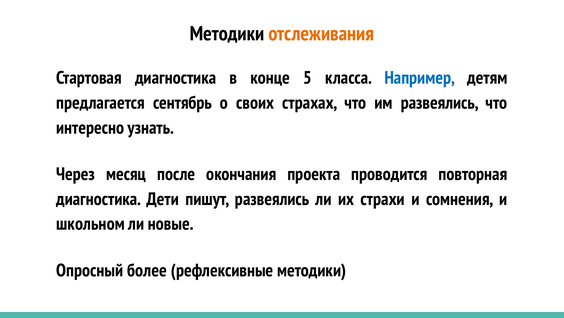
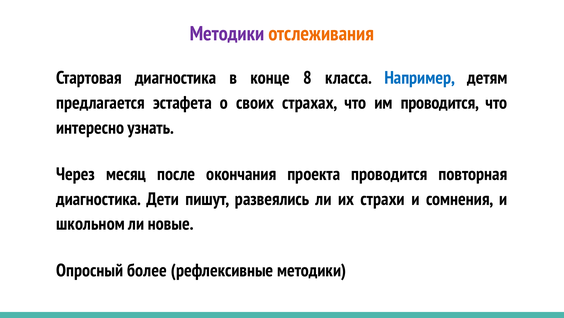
Методики at (227, 34) colour: black -> purple
5: 5 -> 8
сентябрь: сентябрь -> эстафета
им развеялись: развеялись -> проводится
